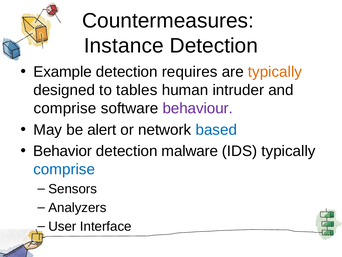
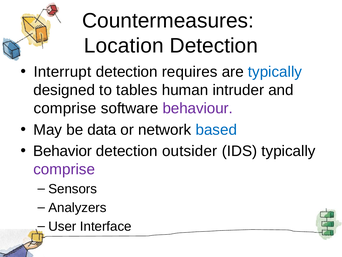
Instance: Instance -> Location
Example: Example -> Interrupt
typically at (275, 72) colour: orange -> blue
alert: alert -> data
malware: malware -> outsider
comprise at (64, 169) colour: blue -> purple
